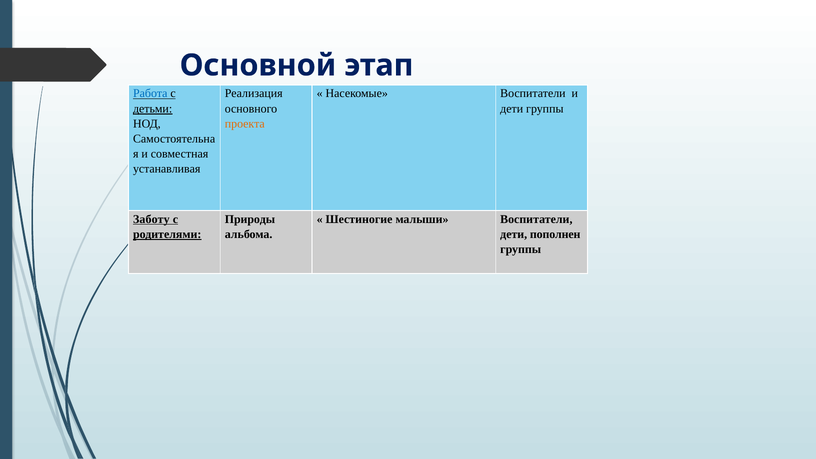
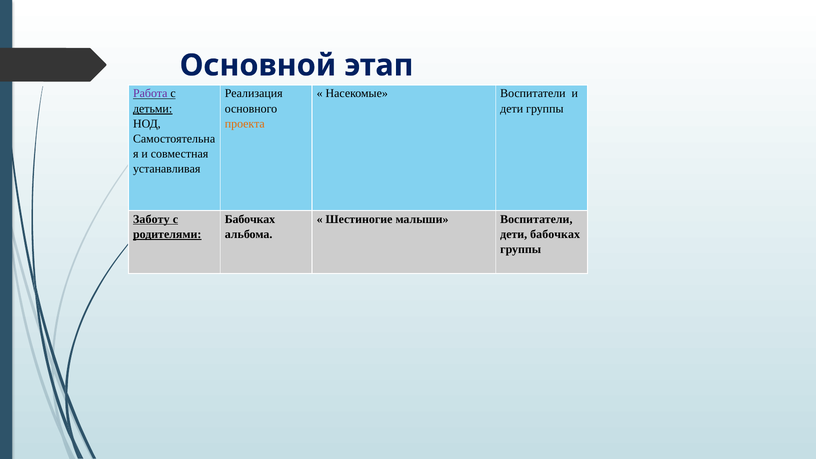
Работа colour: blue -> purple
Природы at (250, 219): Природы -> Бабочках
дети пополнен: пополнен -> бабочках
